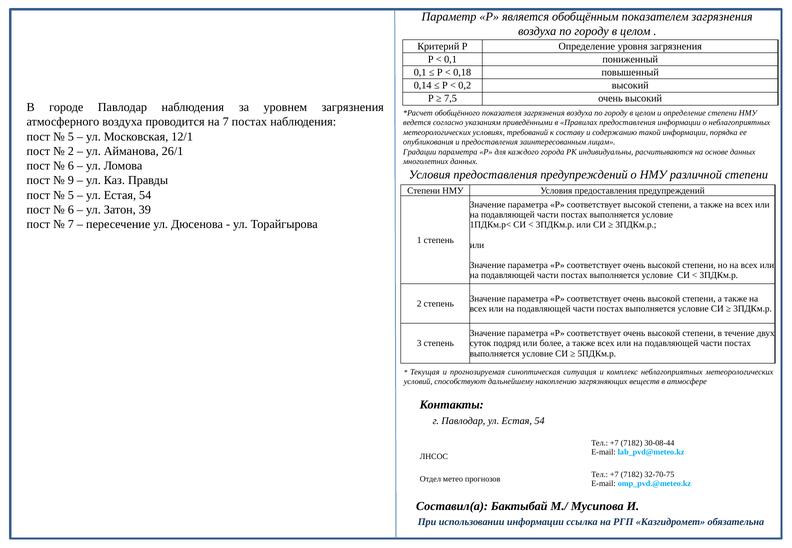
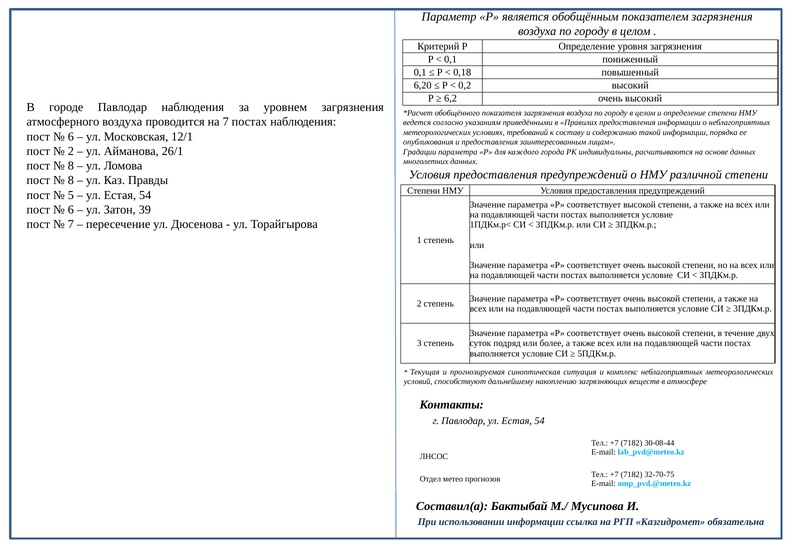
0,14: 0,14 -> 6,20
7,5: 7,5 -> 6,2
5 at (71, 137): 5 -> 6
6 at (71, 166): 6 -> 8
9 at (71, 181): 9 -> 8
